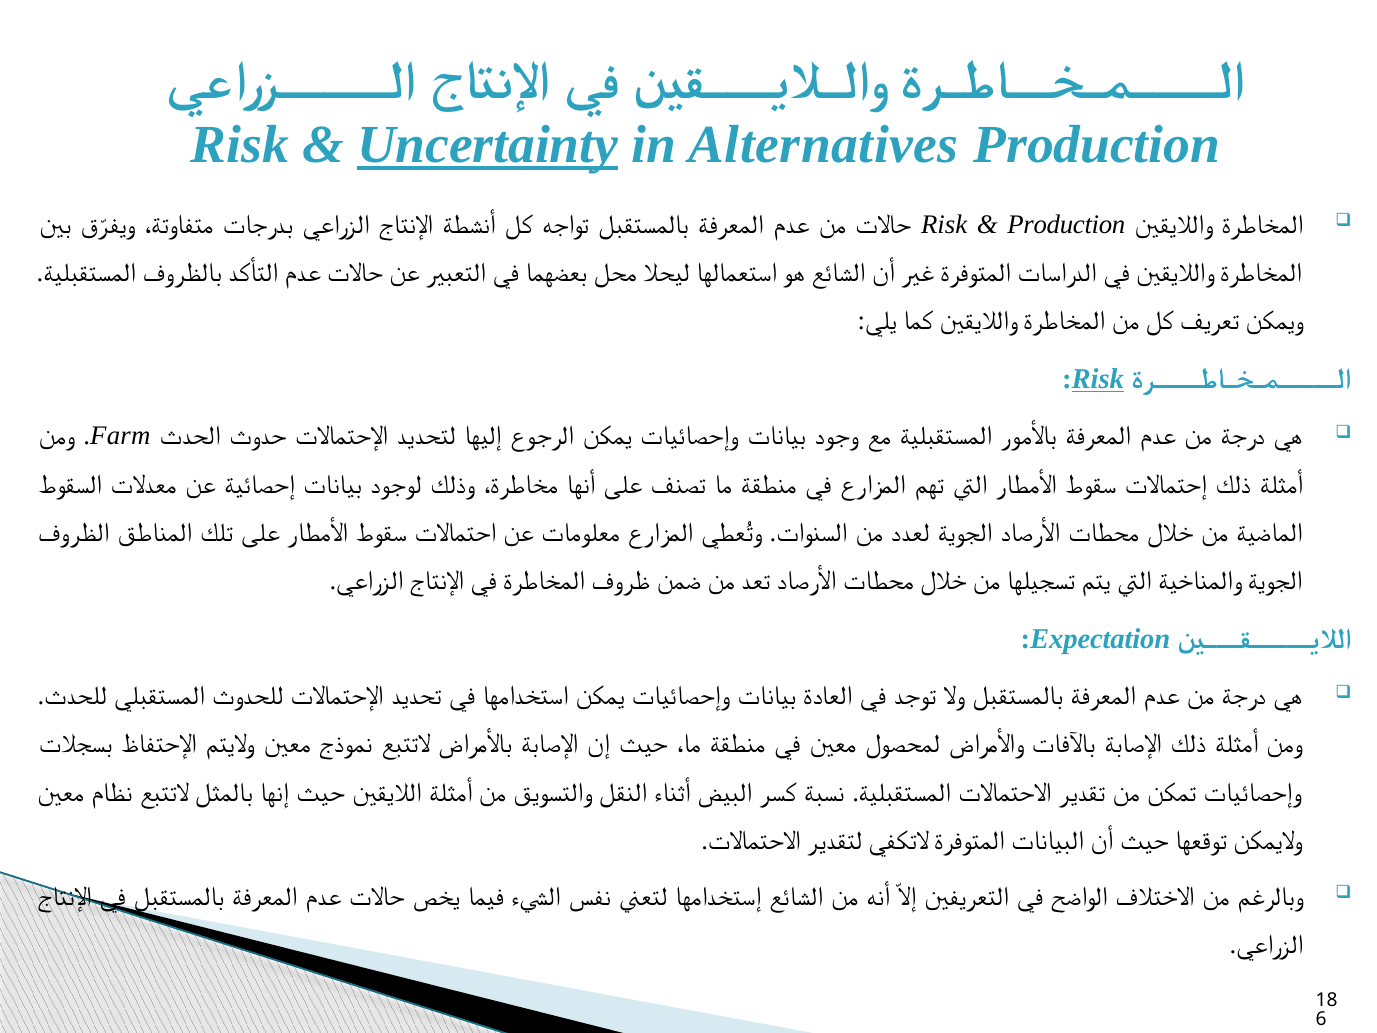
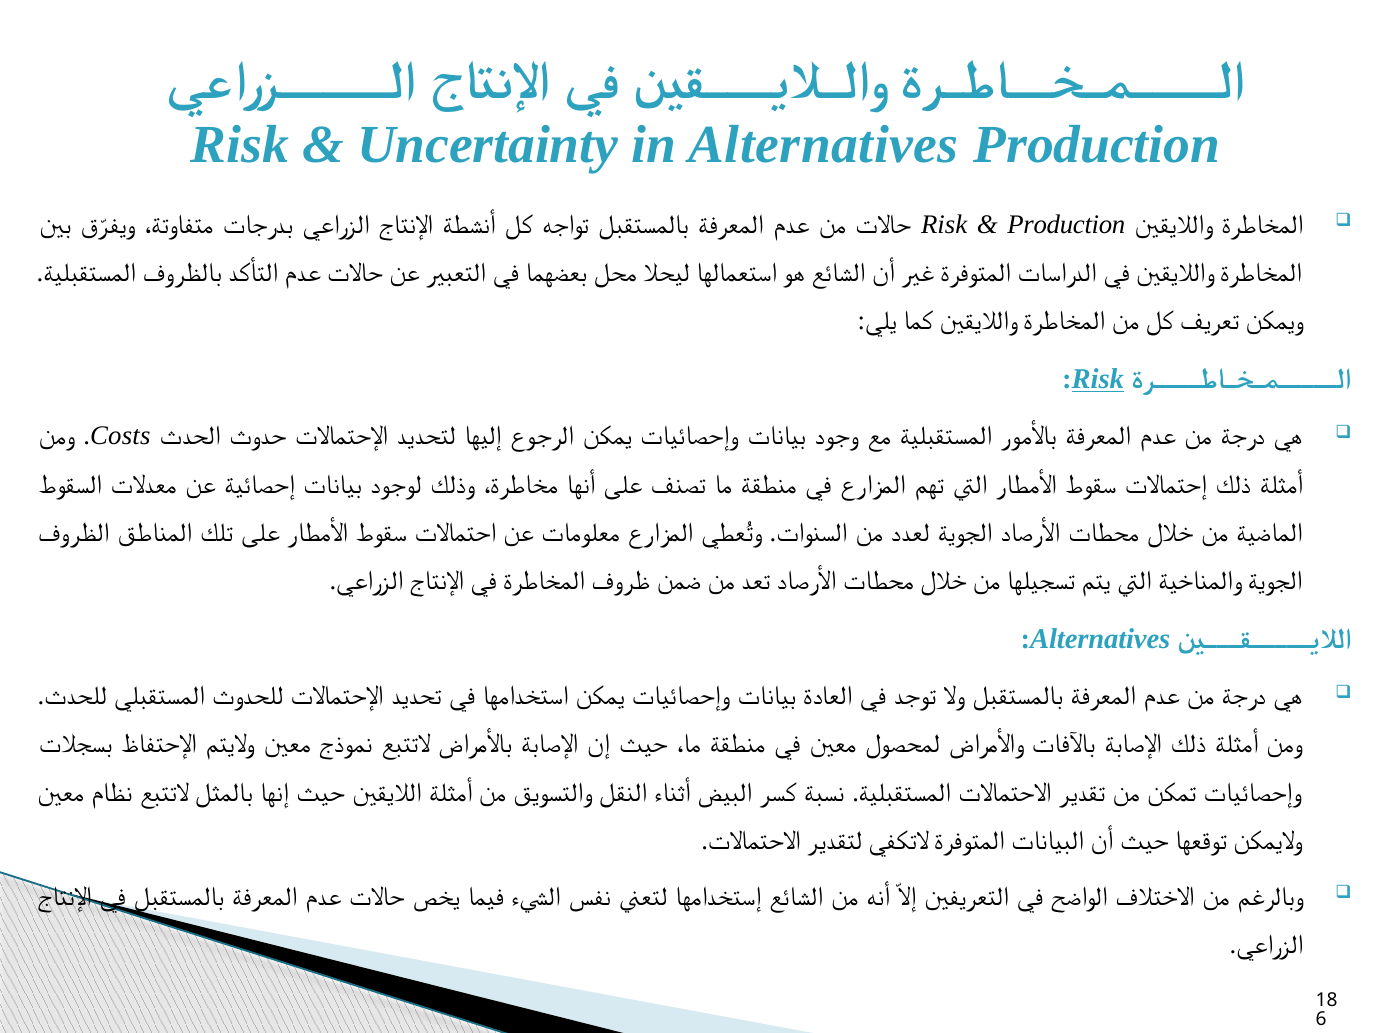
Uncertainty underline: present -> none
Farm: Farm -> Costs
Expectation at (1100, 639): Expectation -> Alternatives
